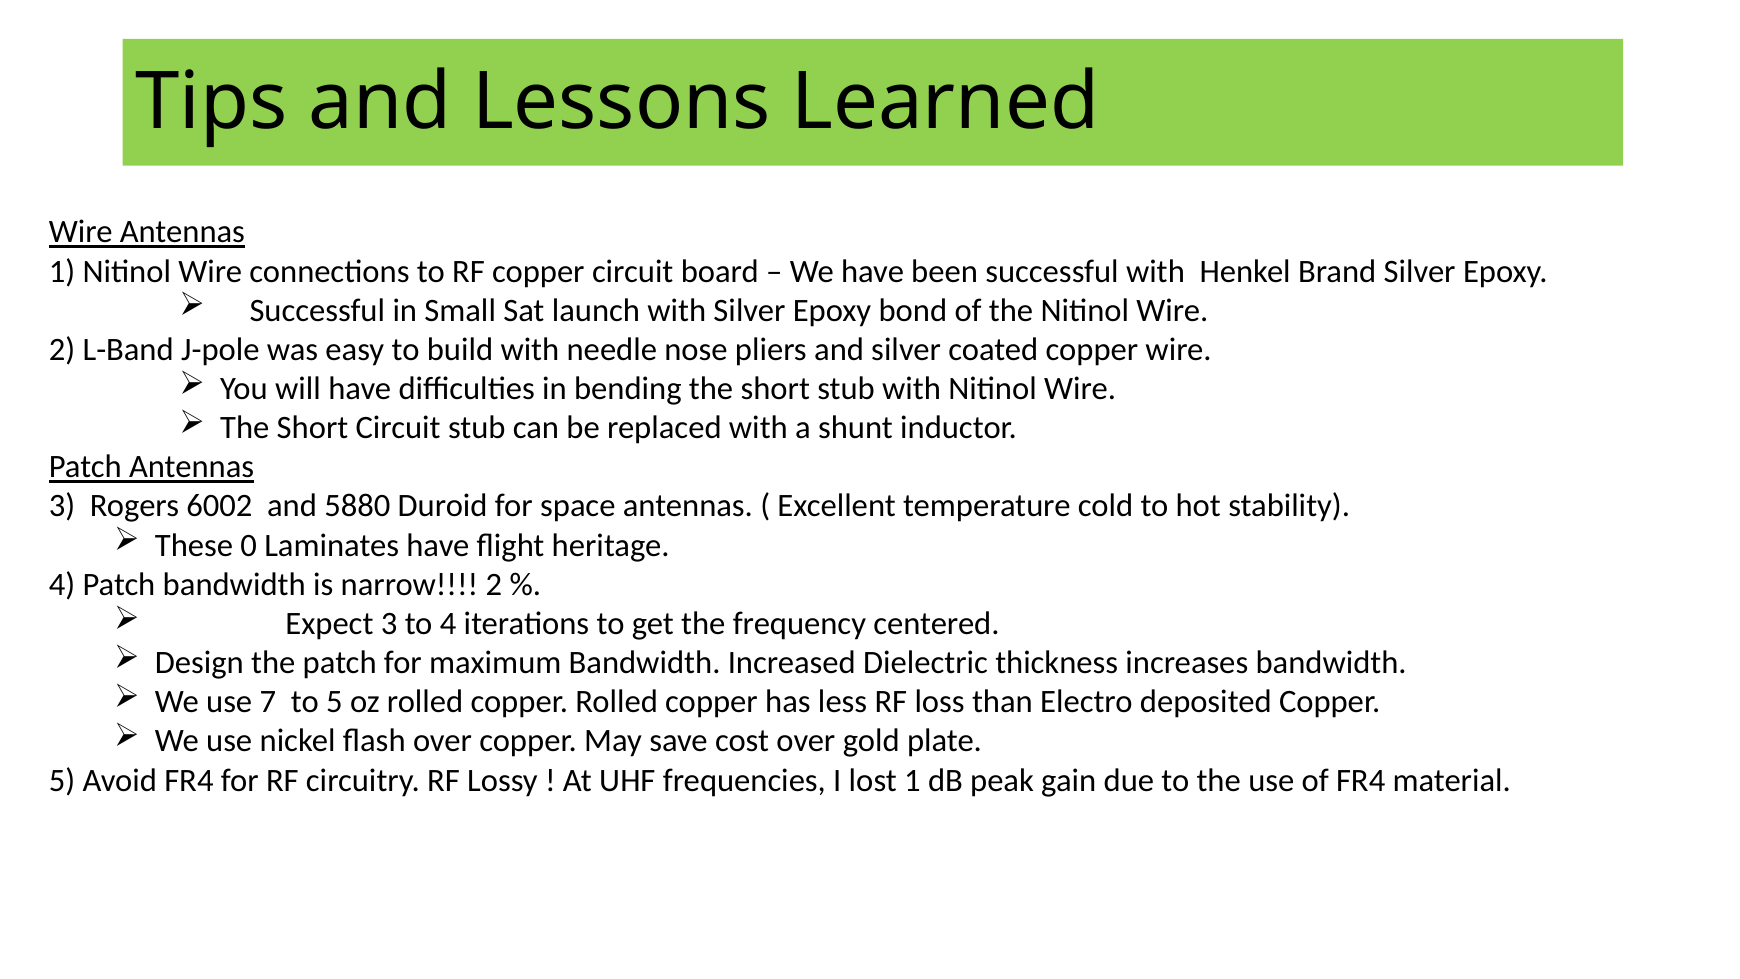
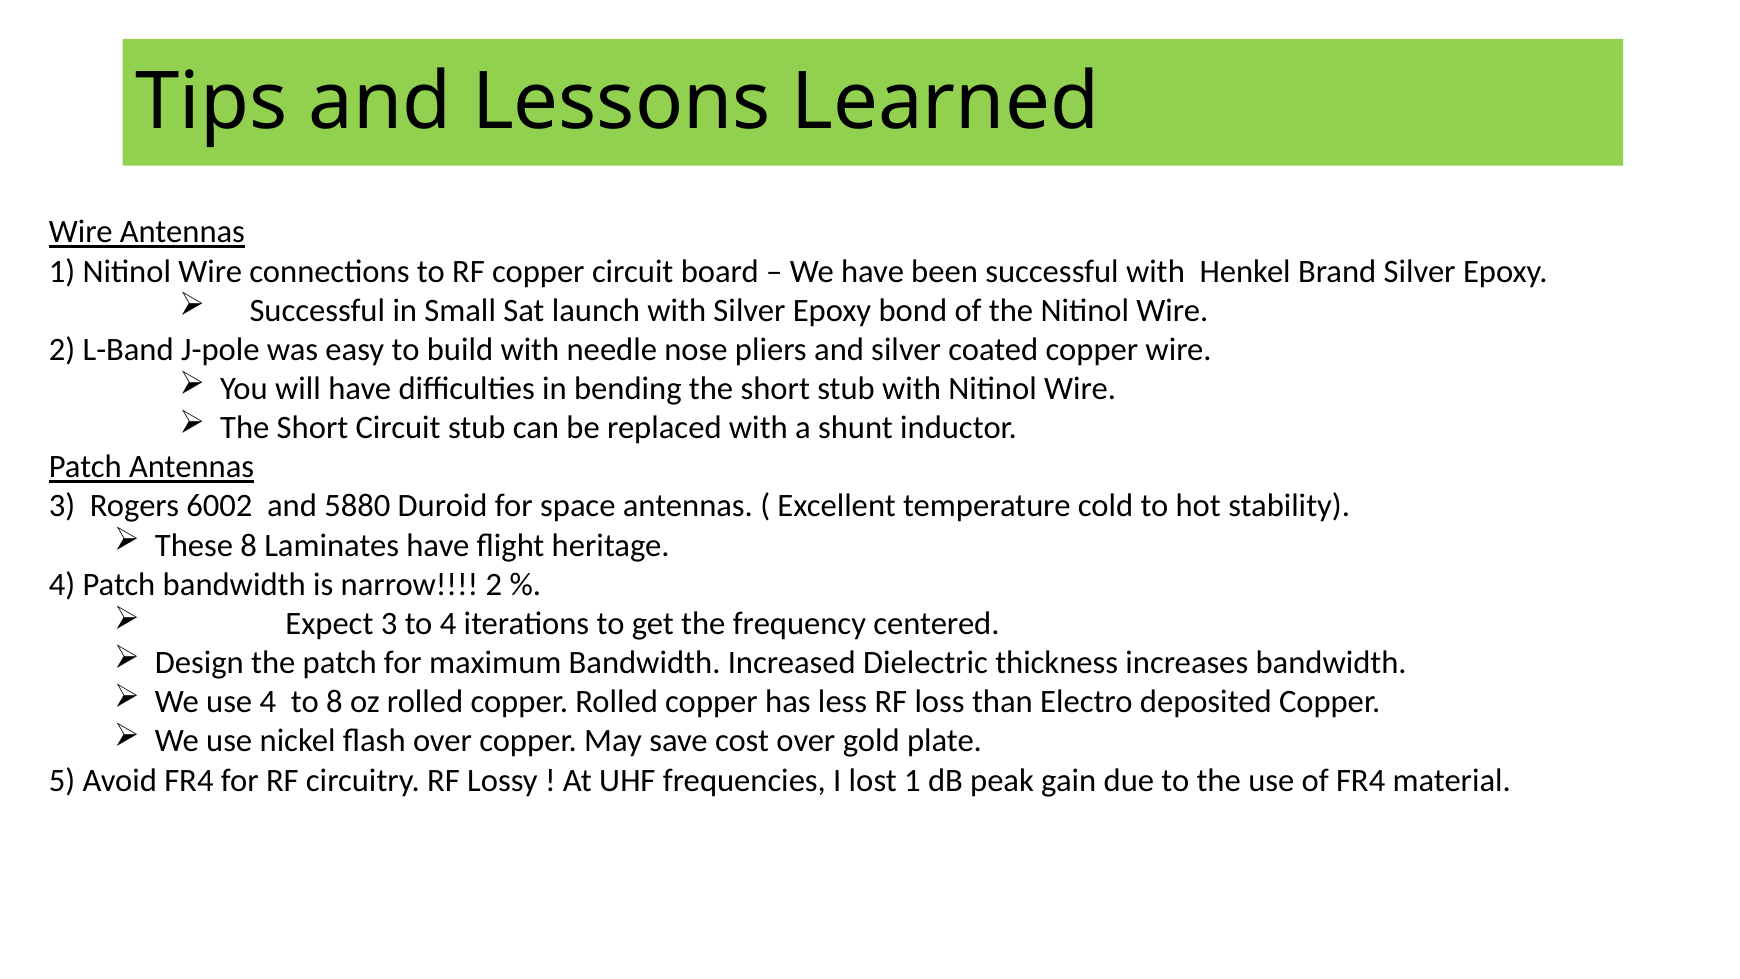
These 0: 0 -> 8
use 7: 7 -> 4
to 5: 5 -> 8
